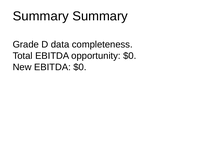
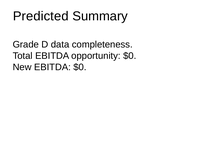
Summary at (41, 16): Summary -> Predicted
